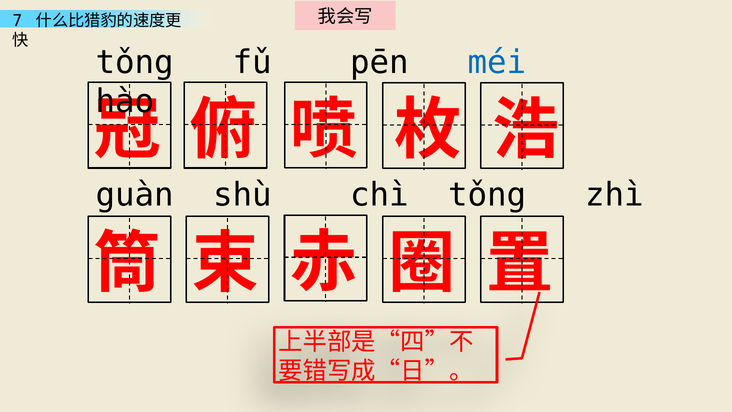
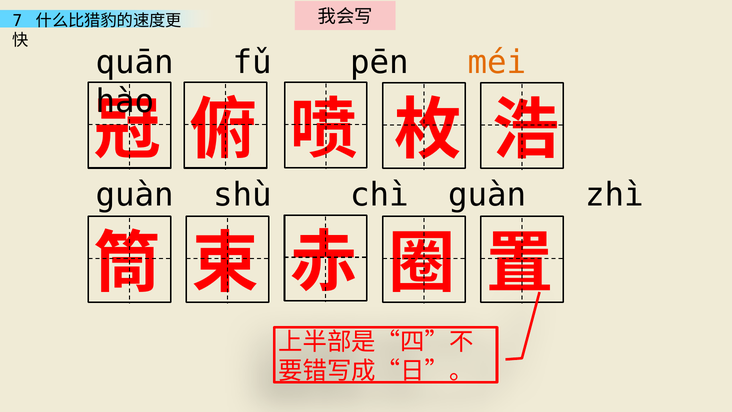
tǒng at (135, 63): tǒng -> quān
méi colour: blue -> orange
chì tǒng: tǒng -> guàn
